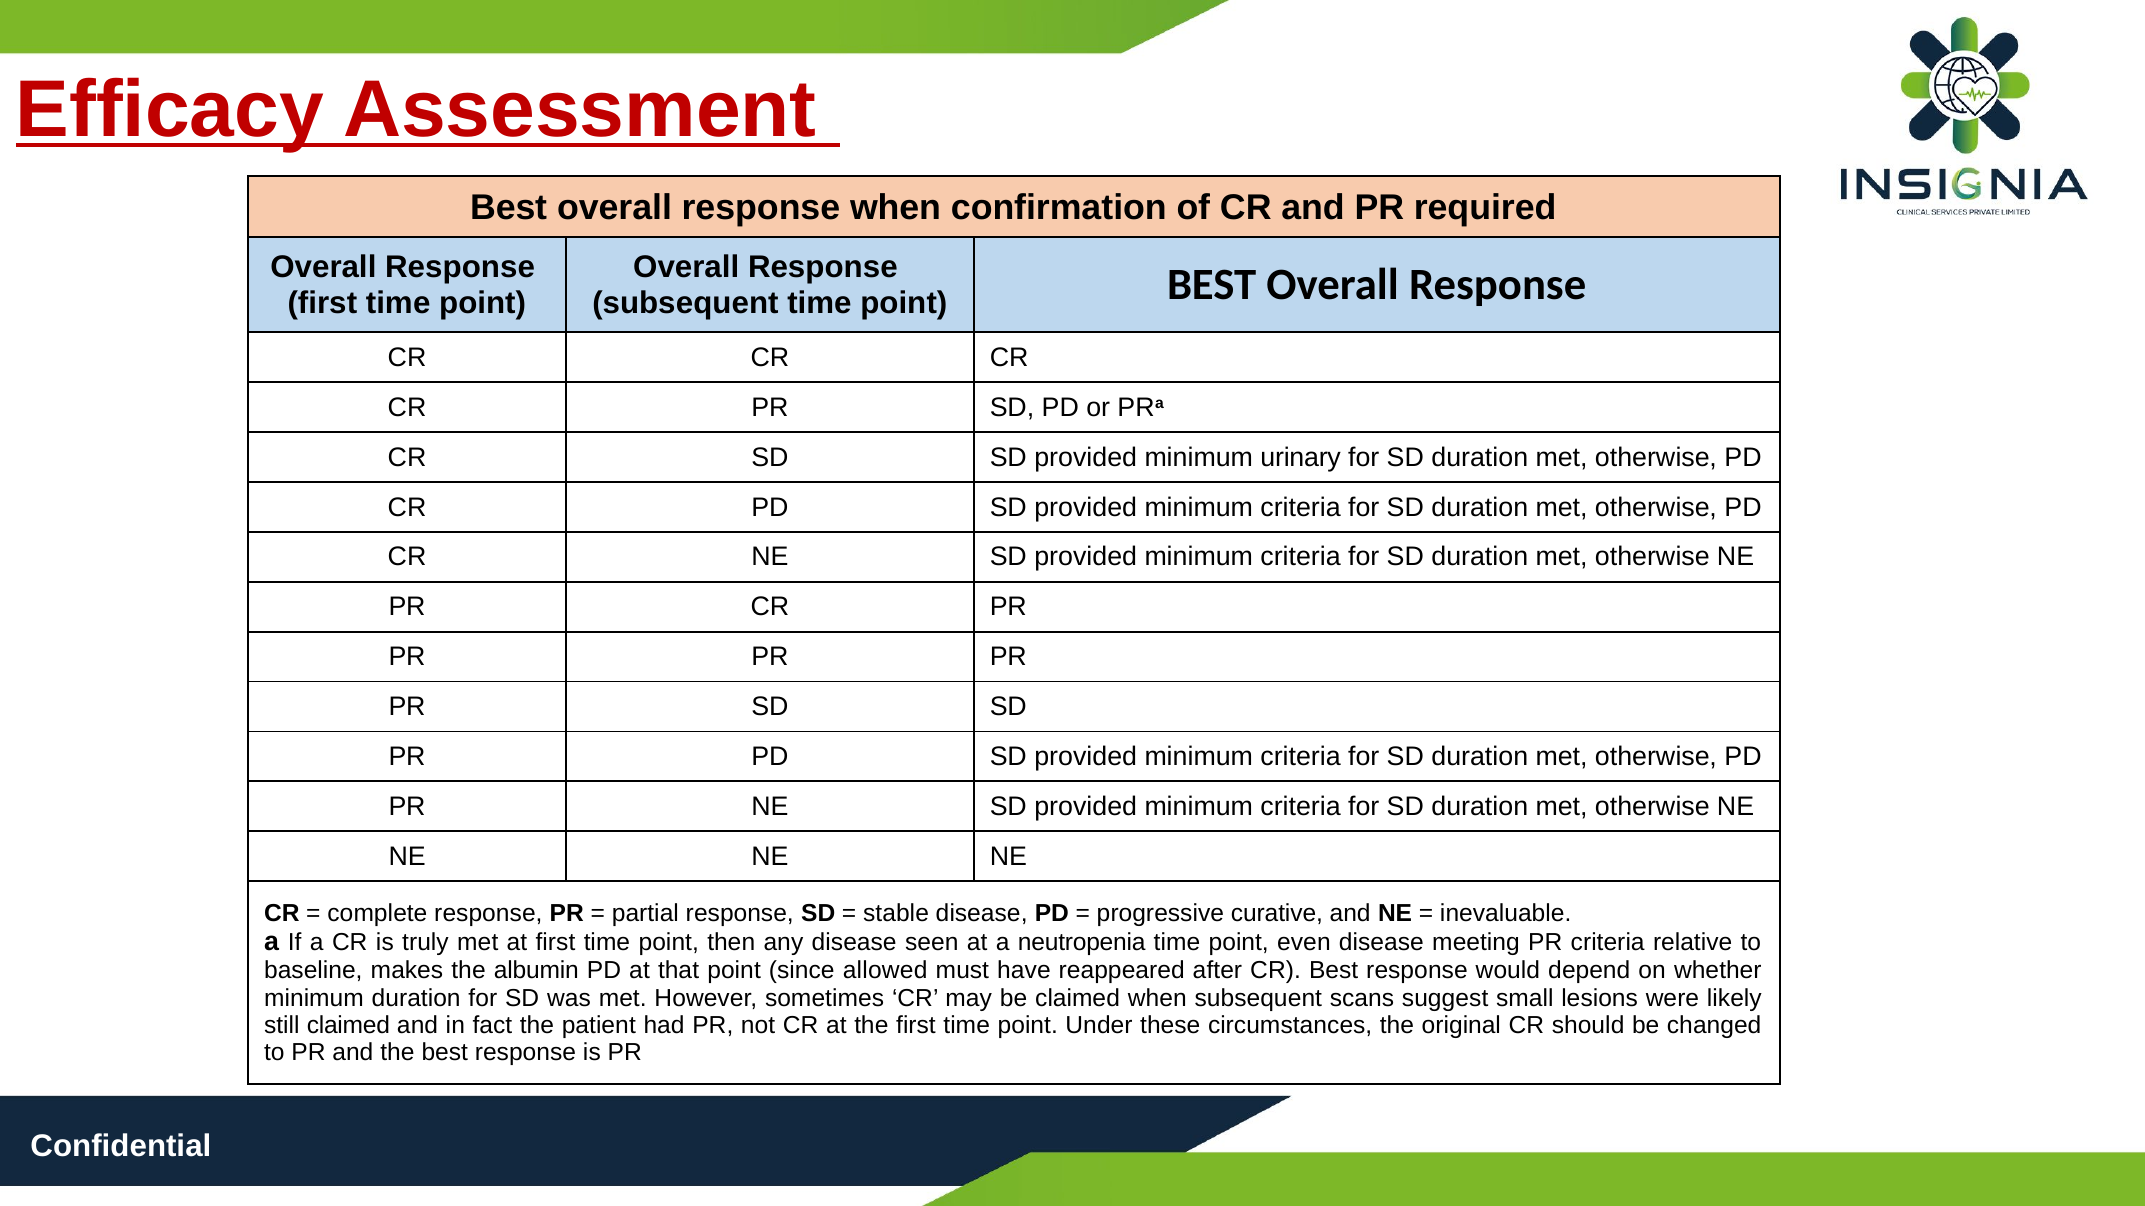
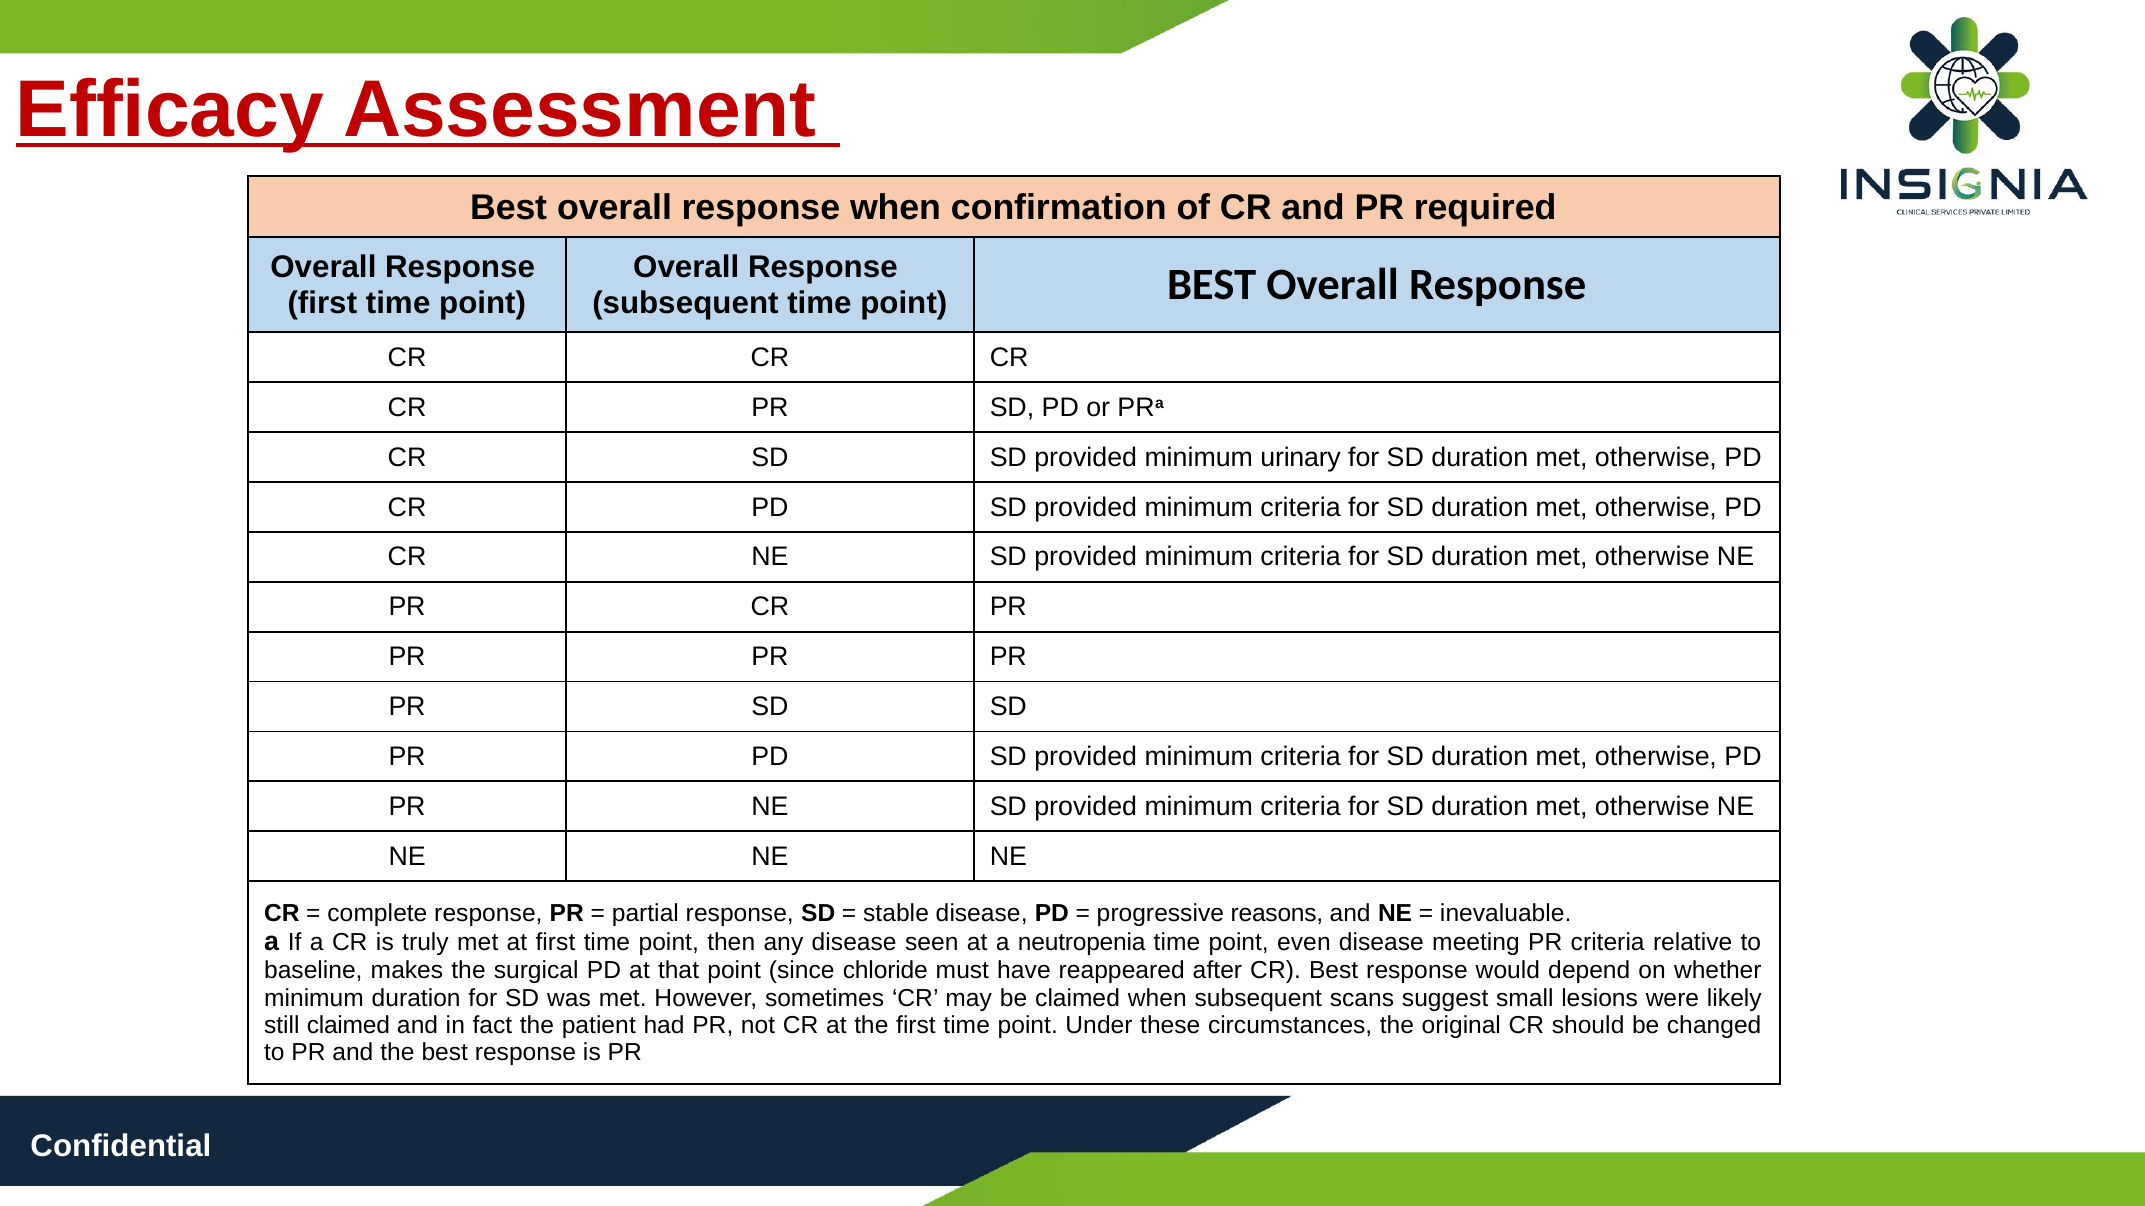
curative: curative -> reasons
albumin: albumin -> surgical
allowed: allowed -> chloride
